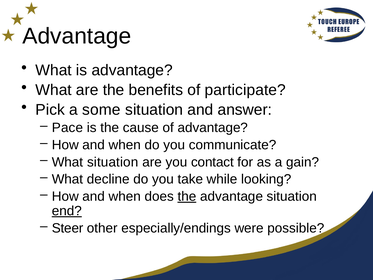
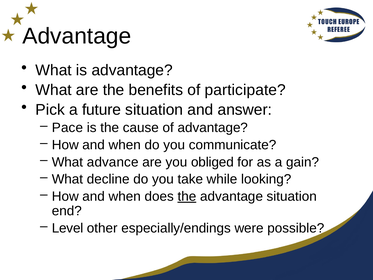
some: some -> future
What situation: situation -> advance
contact: contact -> obliged
end underline: present -> none
Steer: Steer -> Level
